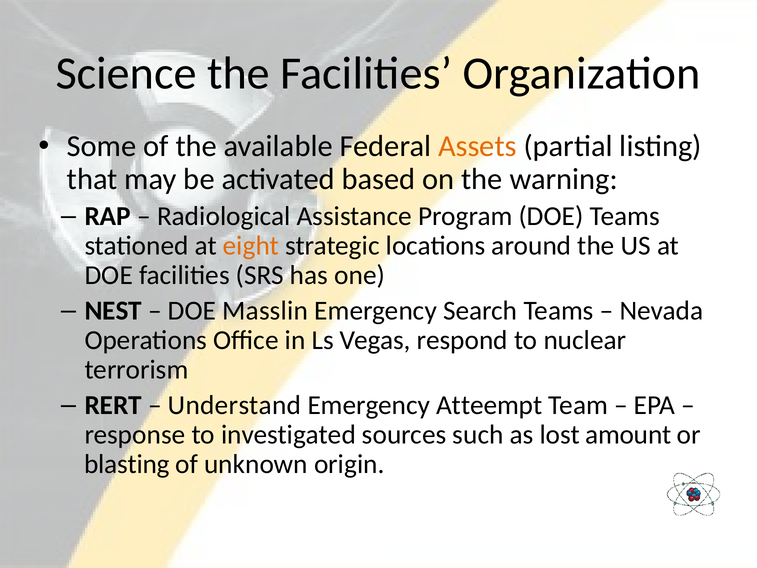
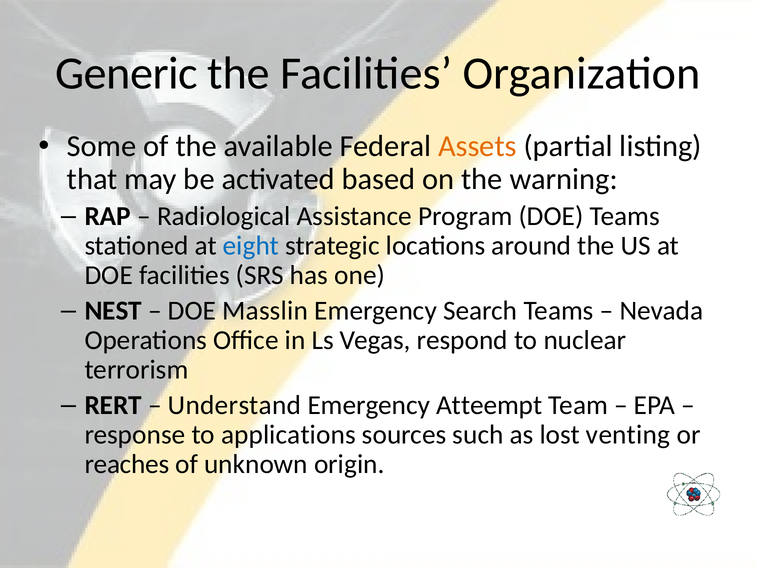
Science: Science -> Generic
eight colour: orange -> blue
investigated: investigated -> applications
amount: amount -> venting
blasting: blasting -> reaches
